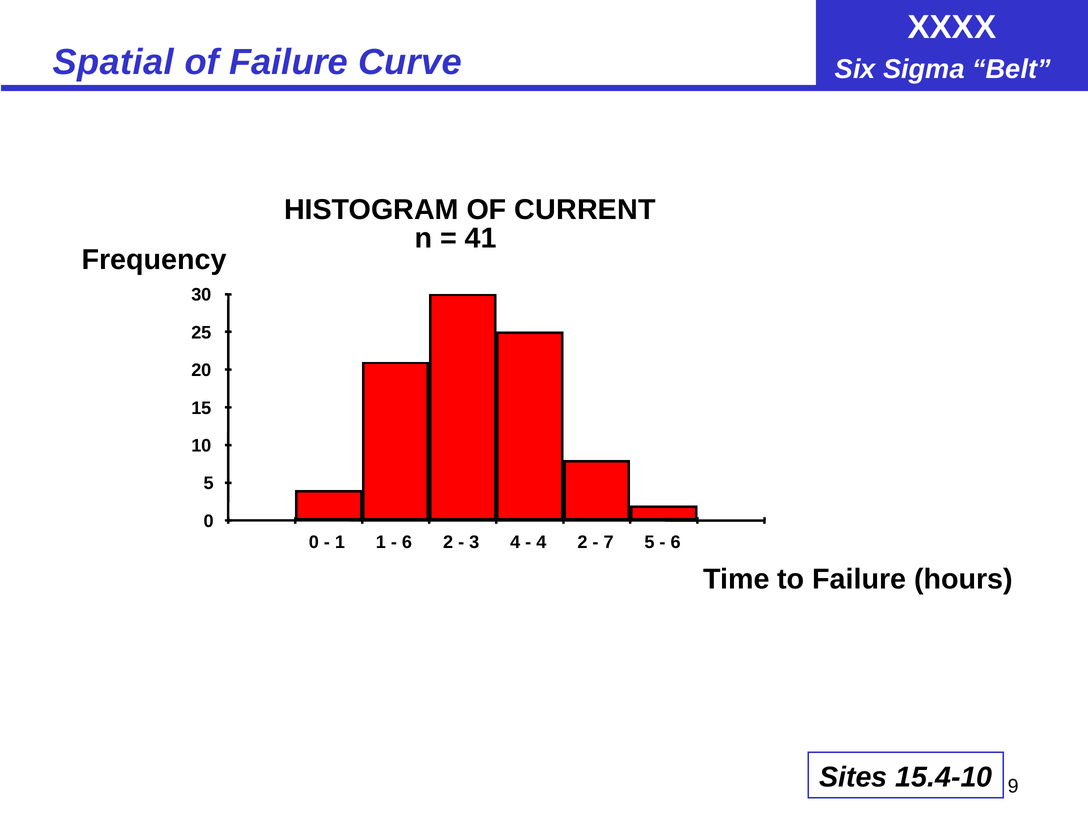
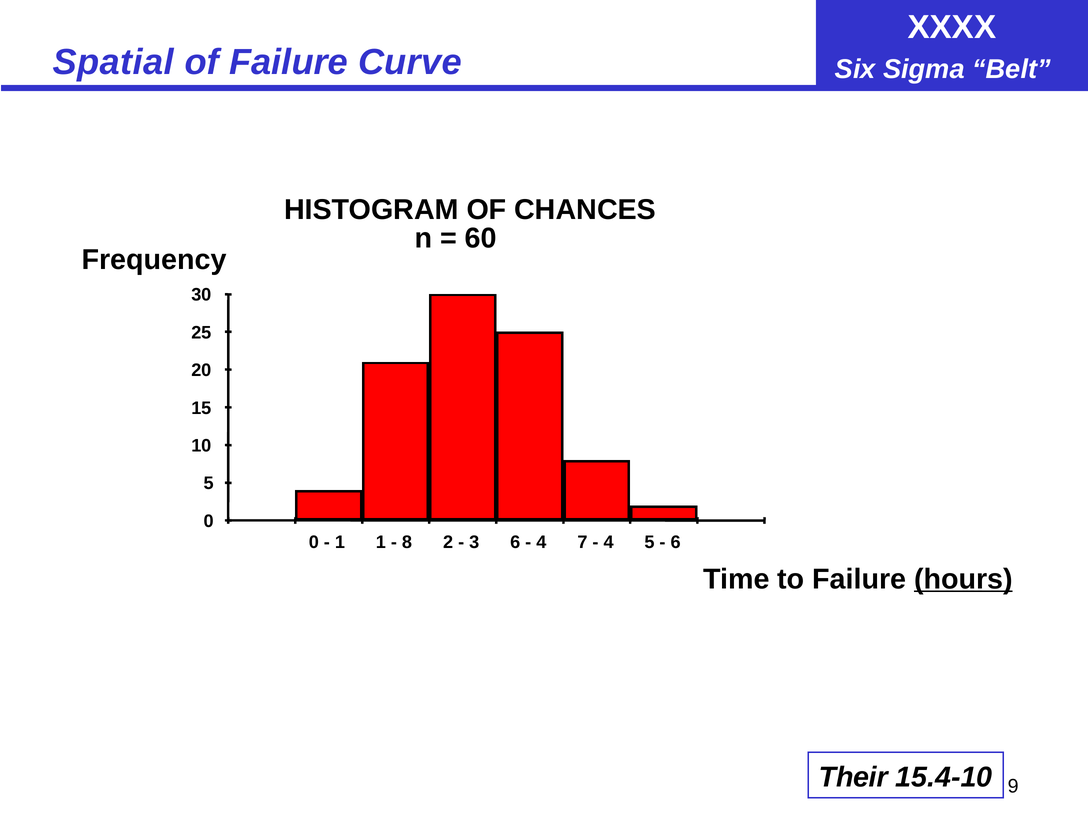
CURRENT: CURRENT -> CHANCES
41: 41 -> 60
6 at (407, 543): 6 -> 8
3 4: 4 -> 6
4 2: 2 -> 7
7 at (609, 543): 7 -> 4
hours underline: none -> present
Sites: Sites -> Their
